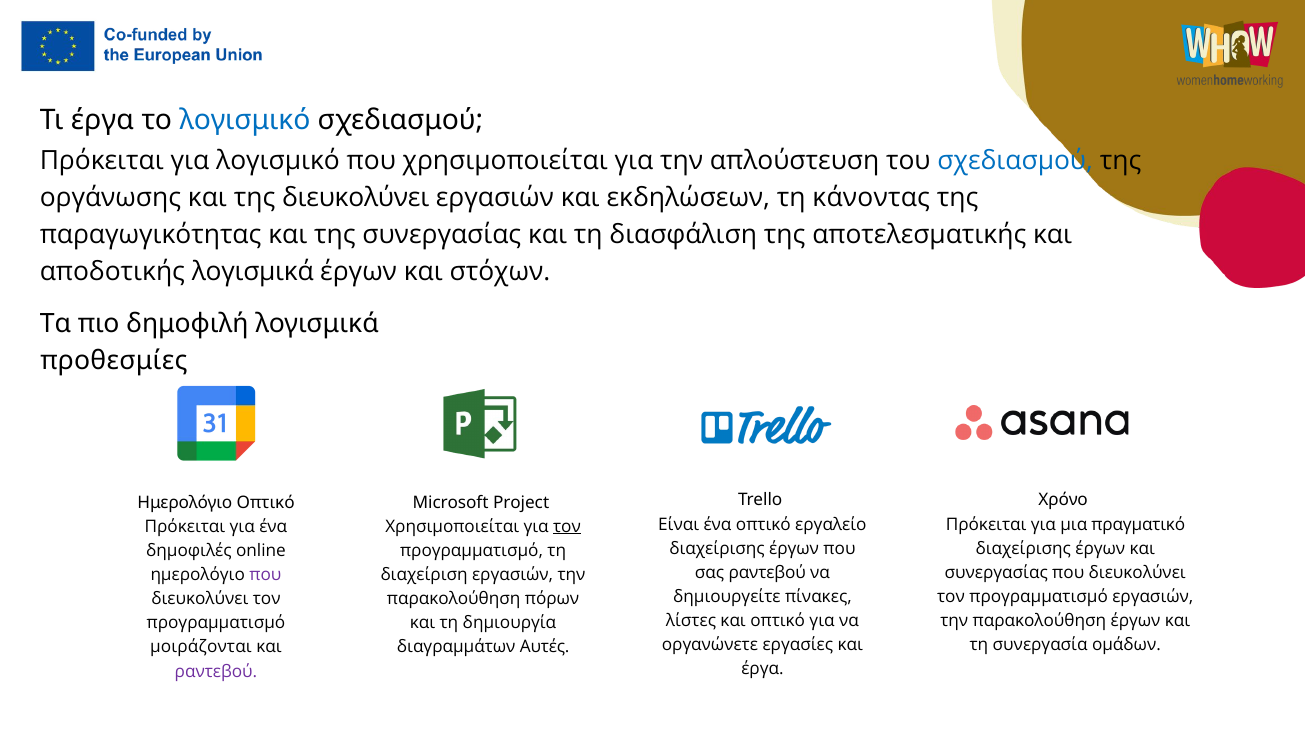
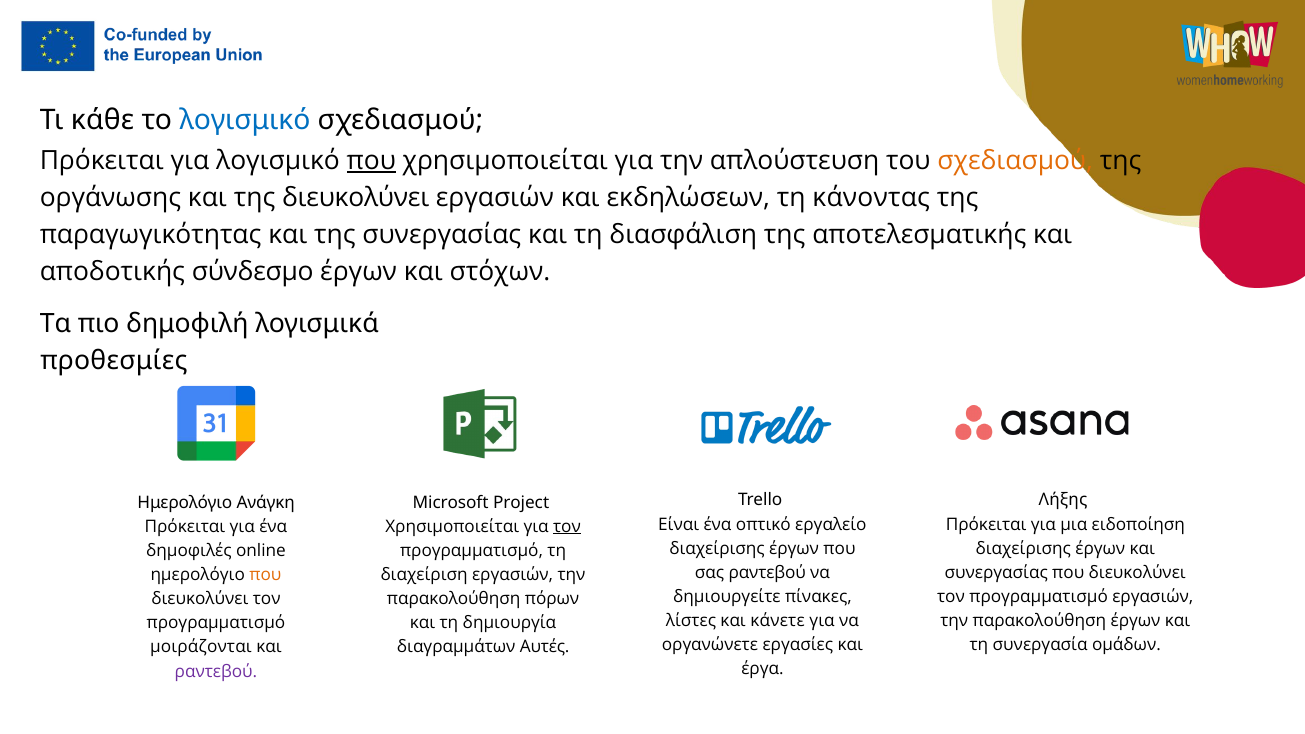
Τι έργα: έργα -> κάθε
που at (371, 161) underline: none -> present
σχεδιασμού at (1015, 161) colour: blue -> orange
αποδοτικής λογισμικά: λογισμικά -> σύνδεσμο
Χρόνο: Χρόνο -> Λήξης
Ημερολόγιο Οπτικό: Οπτικό -> Ανάγκη
πραγματικό: πραγματικό -> ειδοποίηση
που at (265, 575) colour: purple -> orange
και οπτικό: οπτικό -> κάνετε
